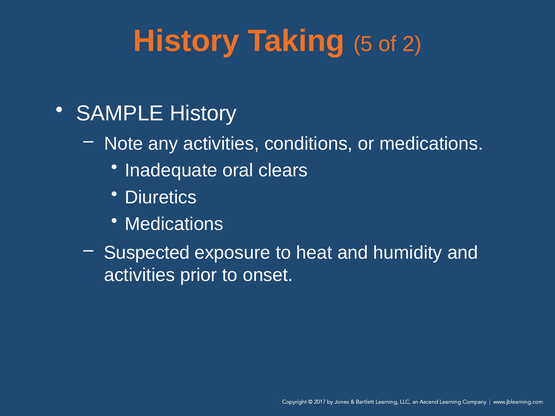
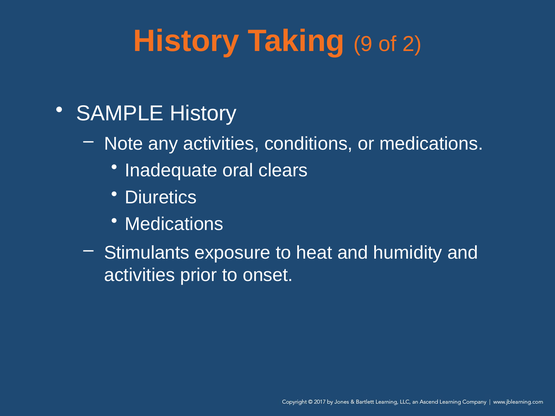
5: 5 -> 9
Suspected: Suspected -> Stimulants
